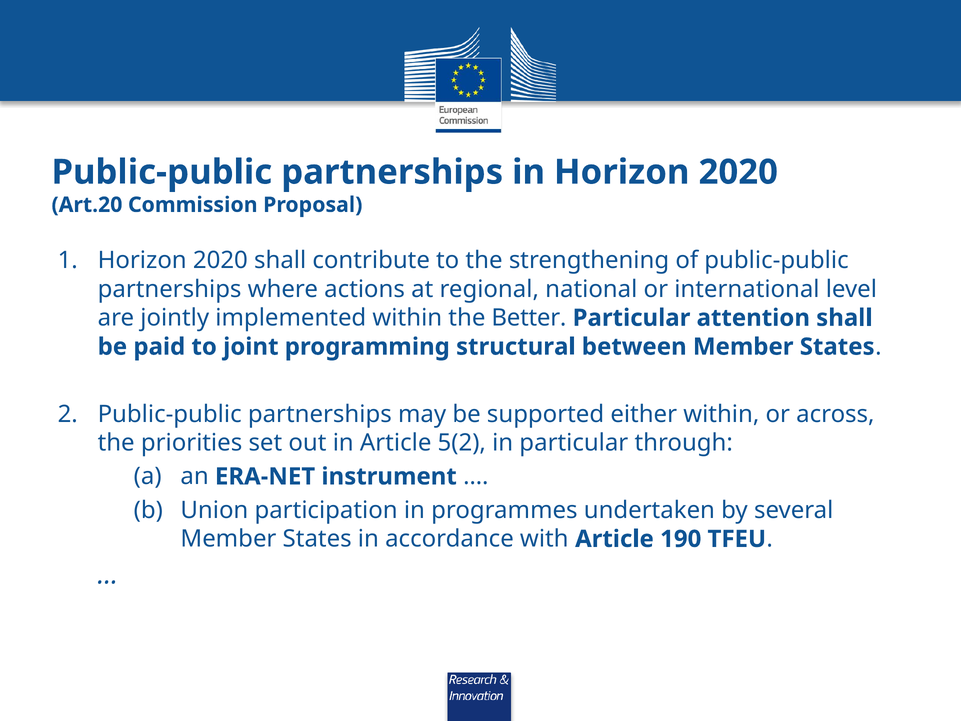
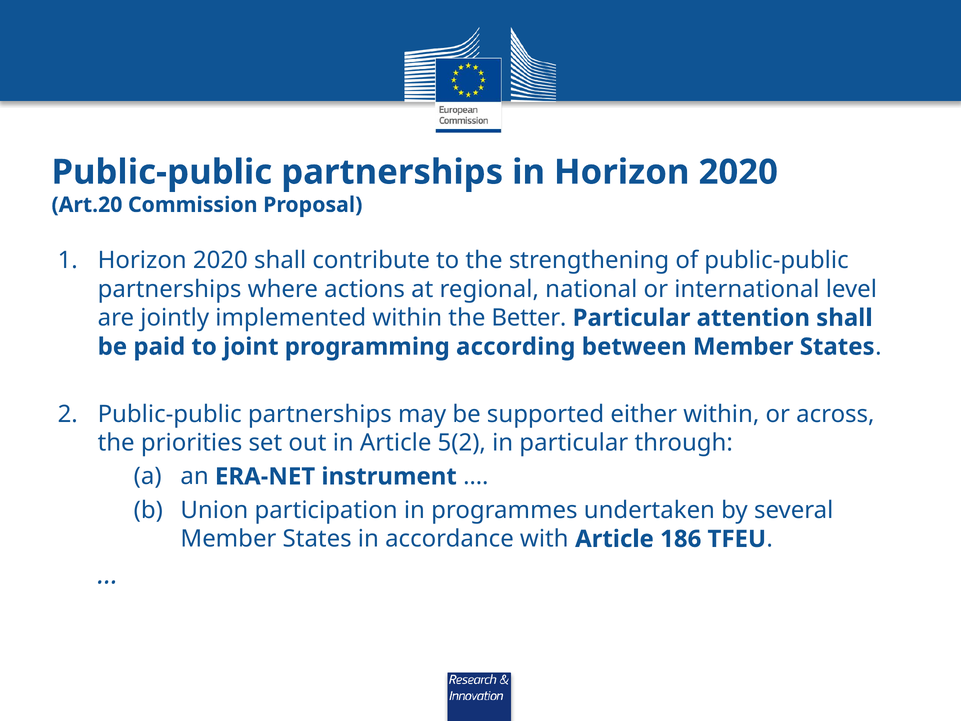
structural: structural -> according
190: 190 -> 186
